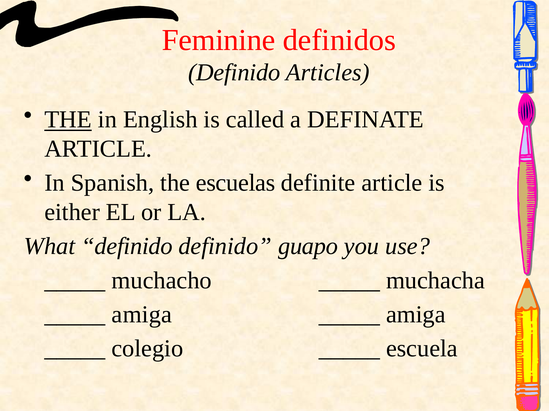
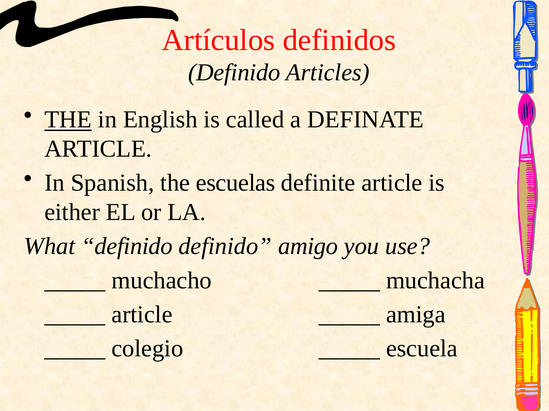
Feminine: Feminine -> Artículos
guapo: guapo -> amigo
amiga at (142, 315): amiga -> article
